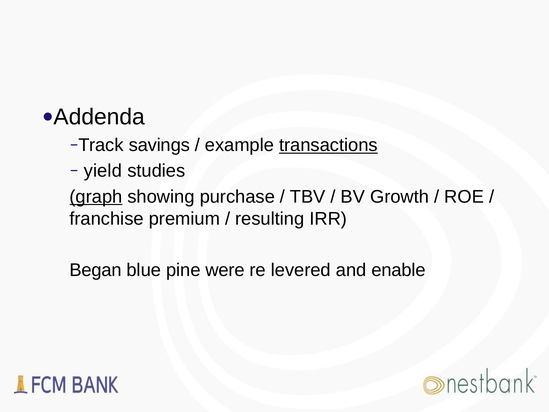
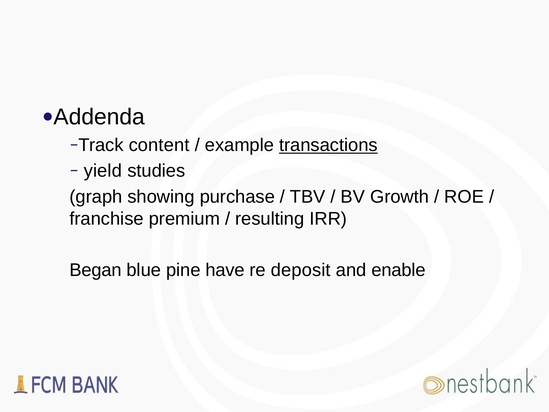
savings: savings -> content
graph underline: present -> none
were: were -> have
levered: levered -> deposit
